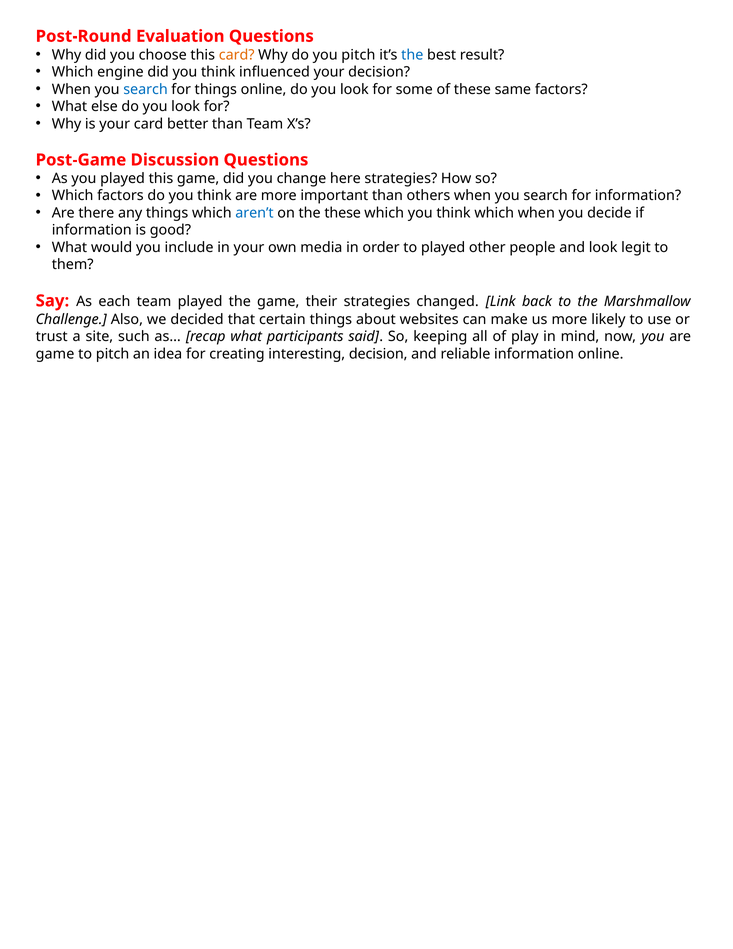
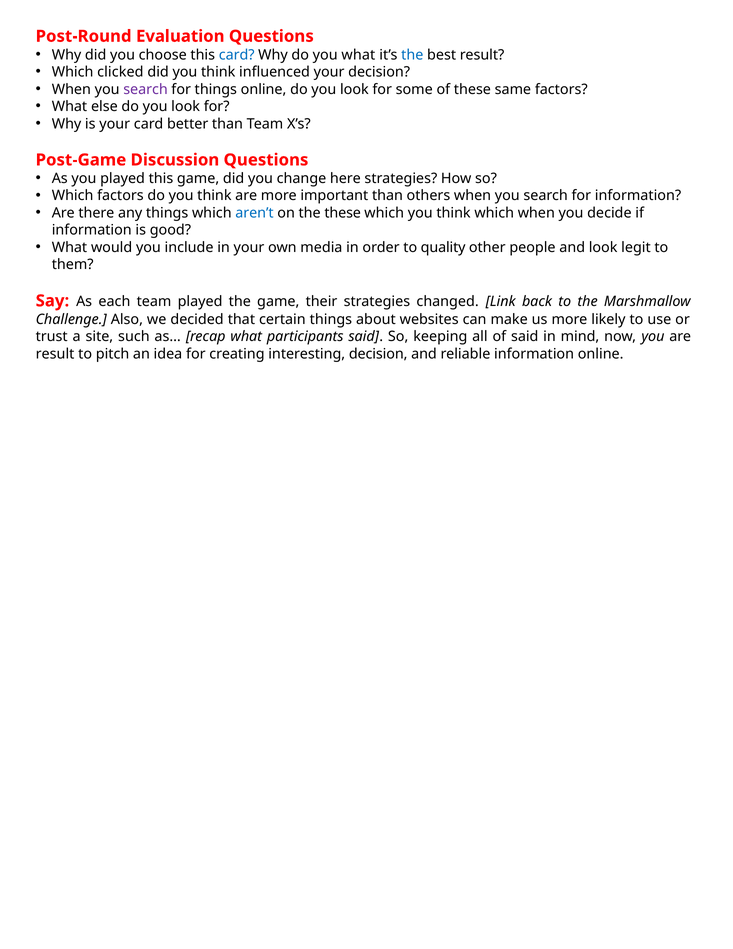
card at (237, 55) colour: orange -> blue
you pitch: pitch -> what
engine: engine -> clicked
search at (146, 89) colour: blue -> purple
to played: played -> quality
of play: play -> said
game at (55, 354): game -> result
